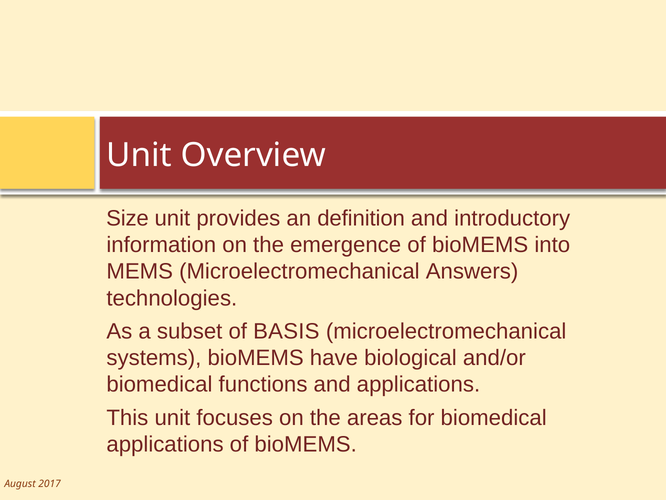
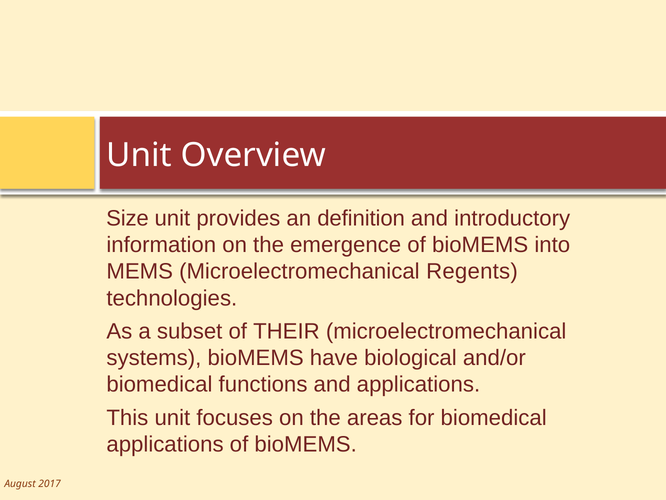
Answers: Answers -> Regents
BASIS: BASIS -> THEIR
